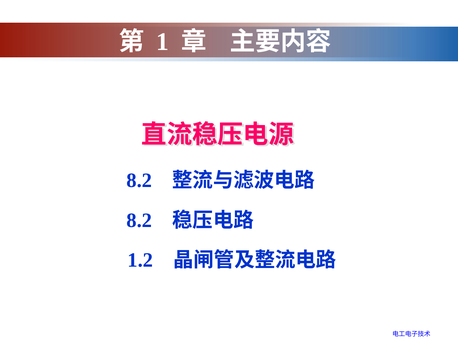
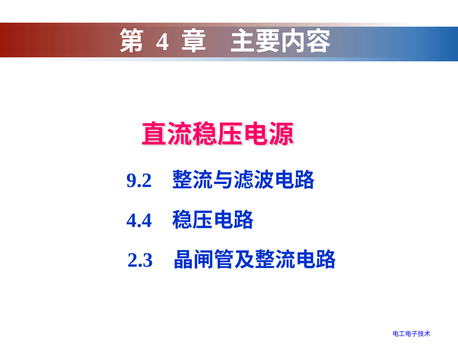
1: 1 -> 4
8.2 at (139, 180): 8.2 -> 9.2
8.2 at (139, 220): 8.2 -> 4.4
1.2: 1.2 -> 2.3
